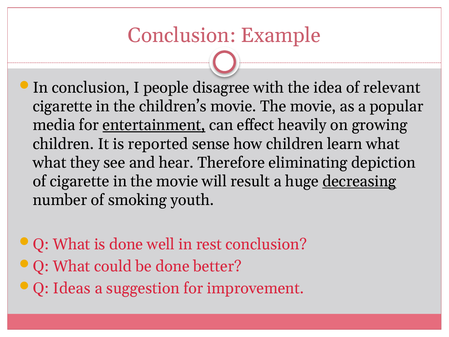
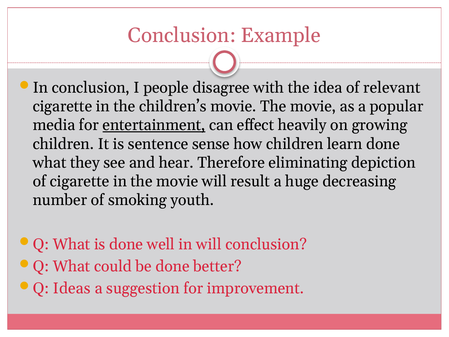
reported: reported -> sentence
learn what: what -> done
decreasing underline: present -> none
in rest: rest -> will
